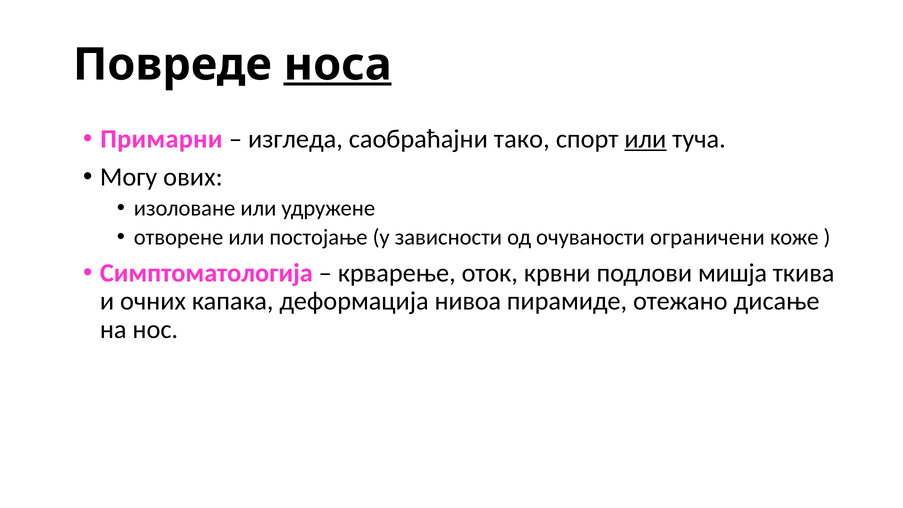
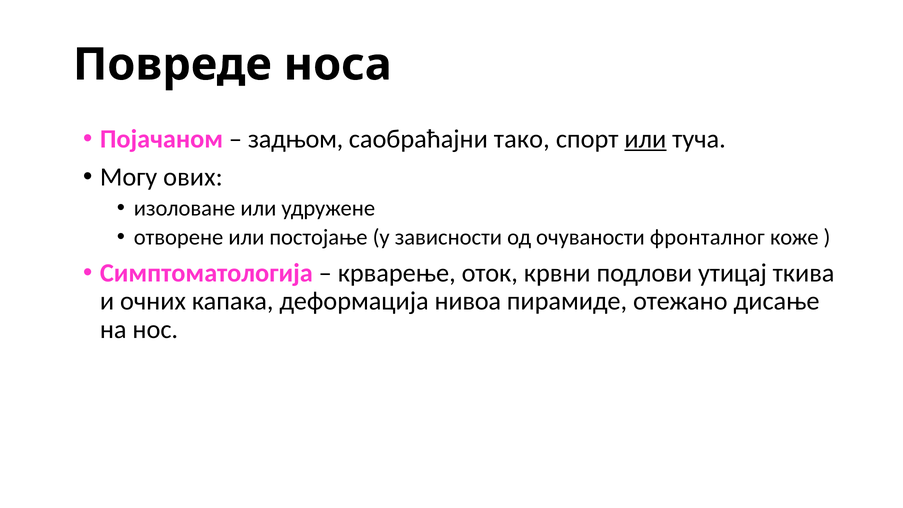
носа underline: present -> none
Примарни: Примарни -> Појачаном
изгледа: изгледа -> задњом
ограничени: ограничени -> фронталног
мишја: мишја -> утицај
